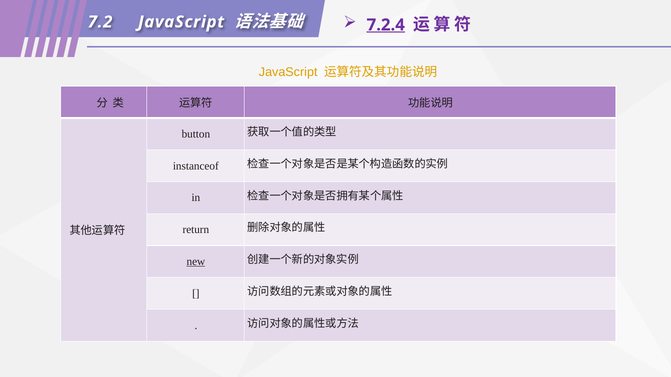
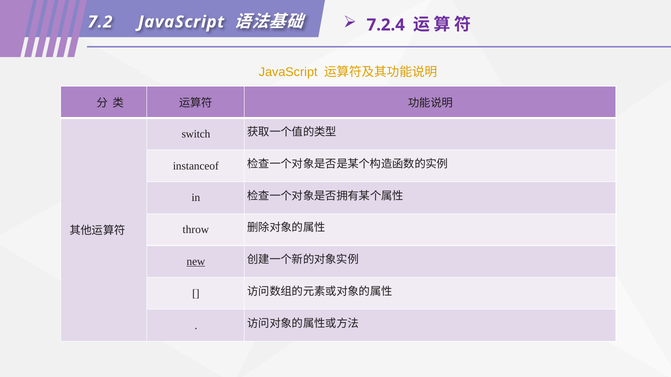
7.2.4 underline: present -> none
button: button -> switch
return: return -> throw
